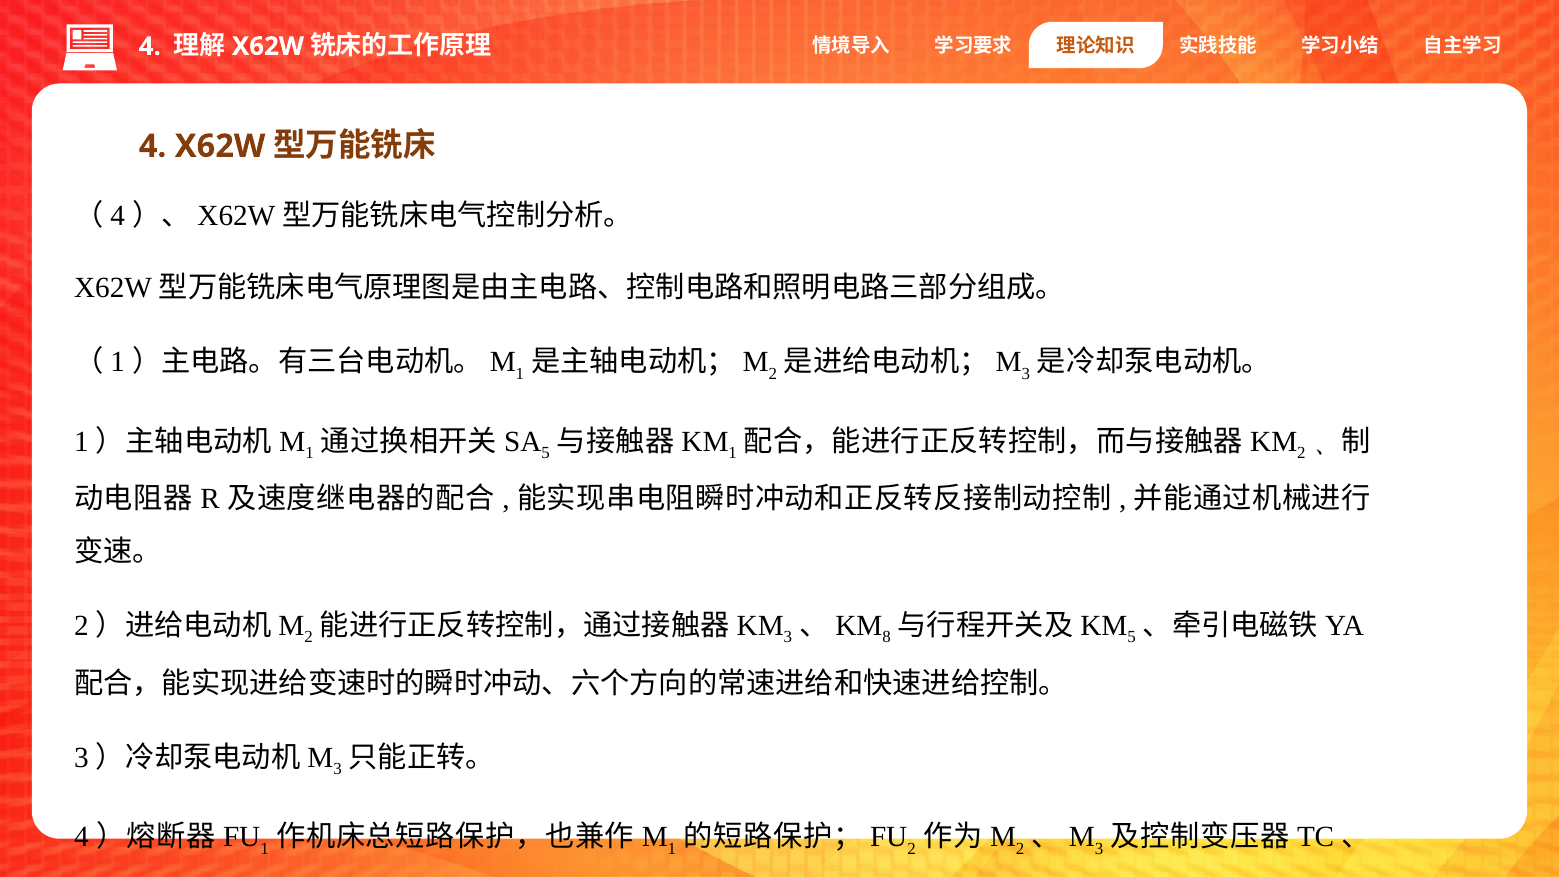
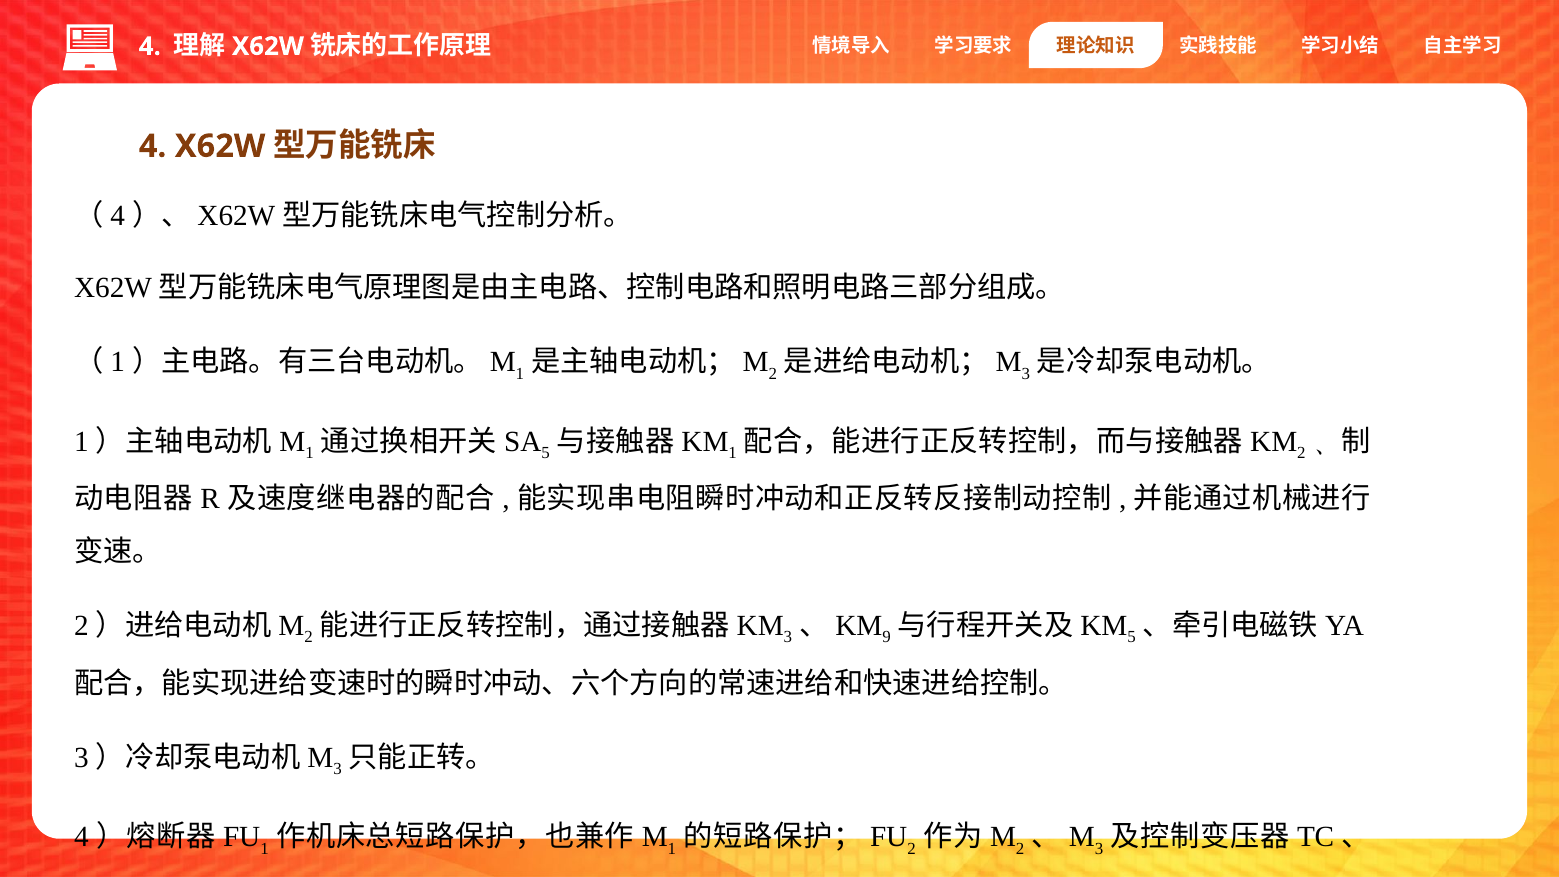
8: 8 -> 9
